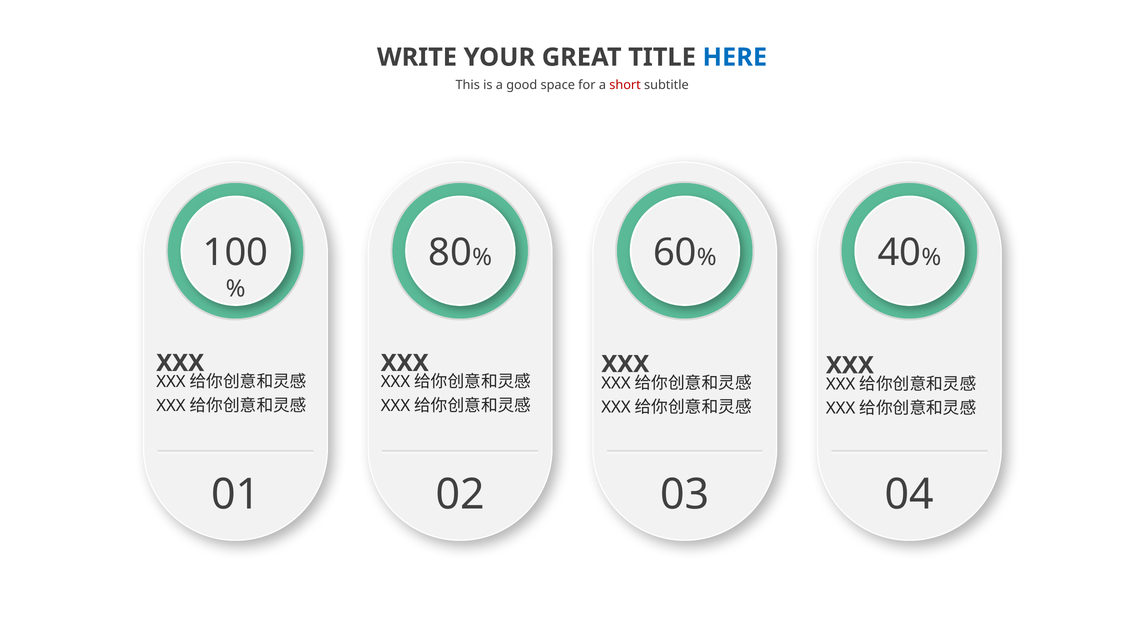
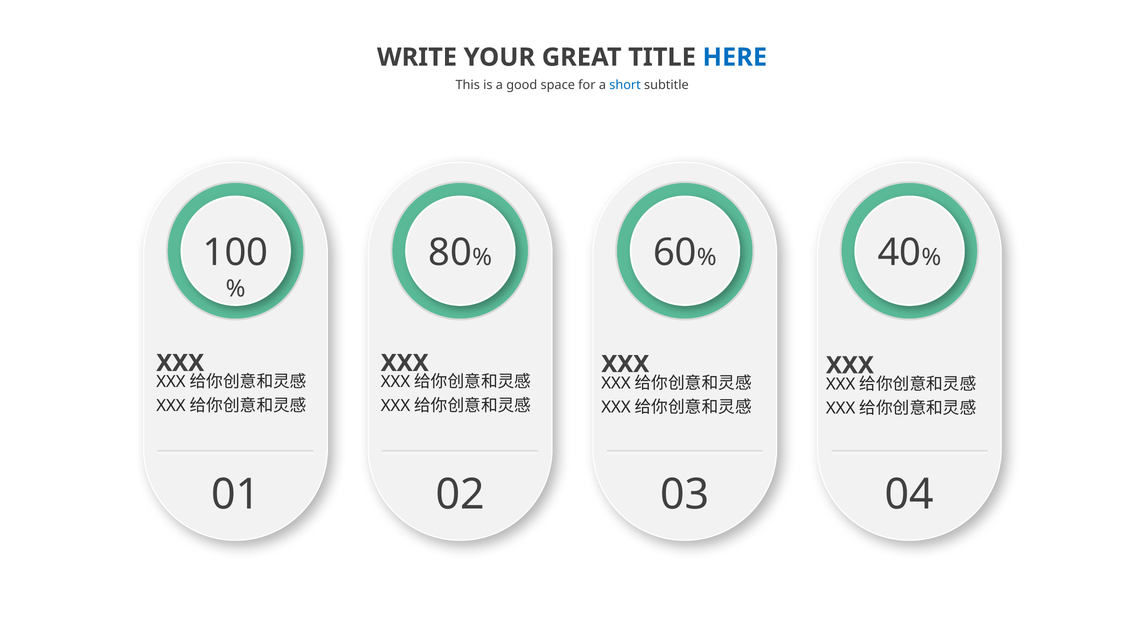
short colour: red -> blue
